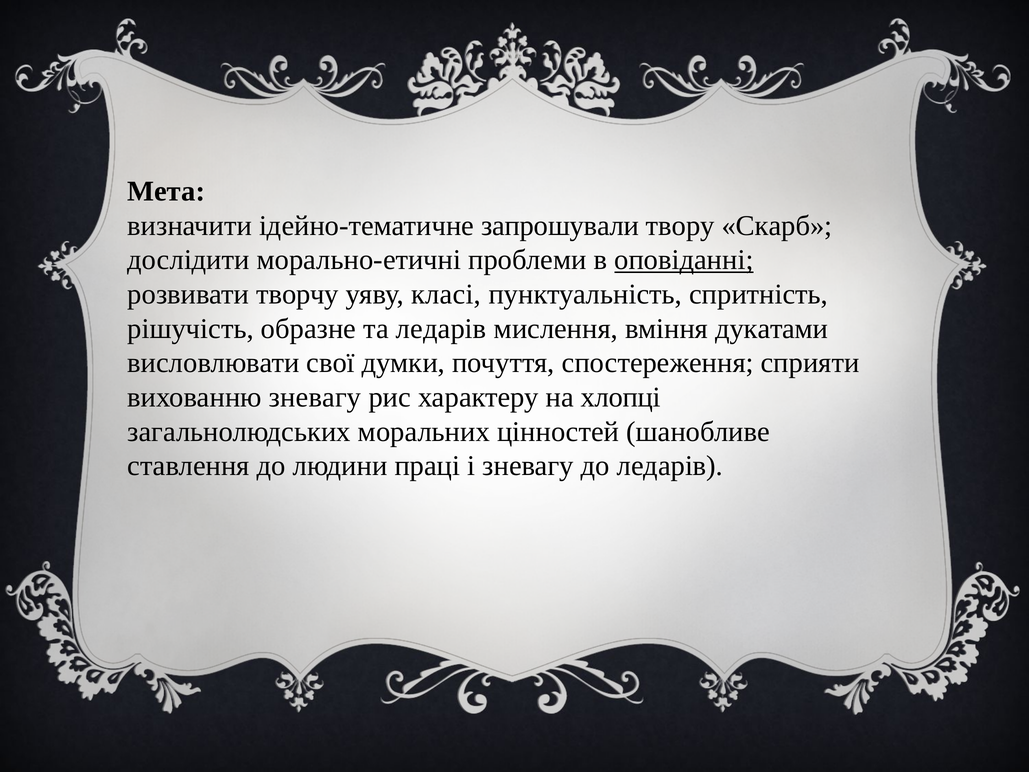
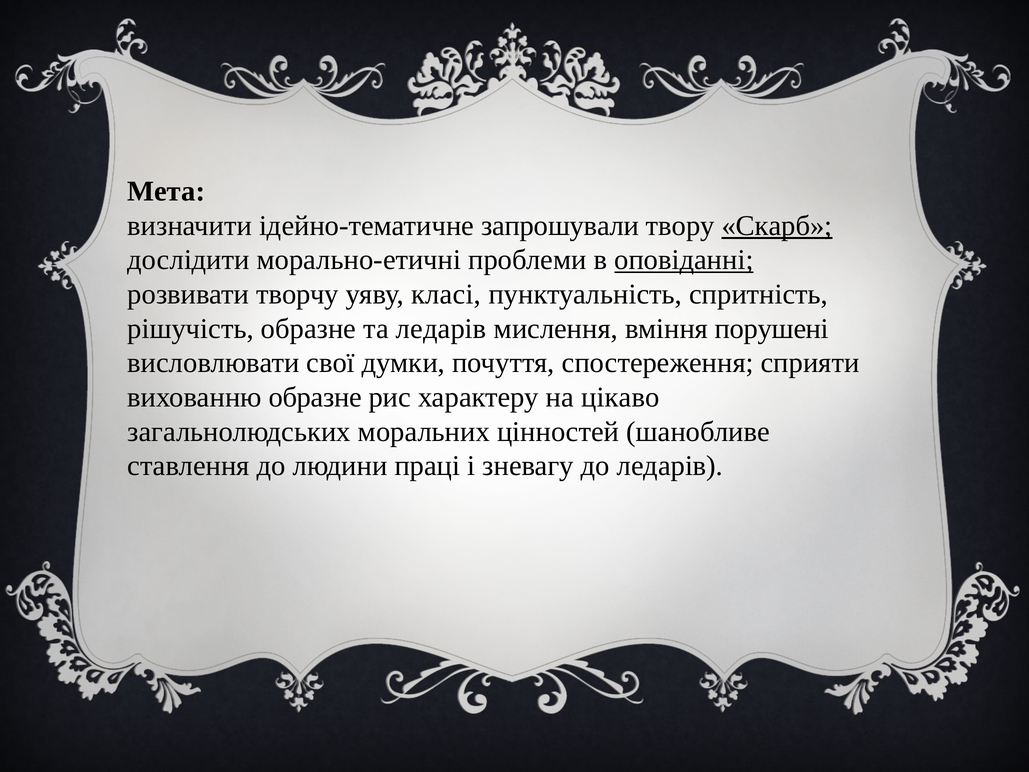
Скарб underline: none -> present
дукатами: дукатами -> порушені
вихованню зневагу: зневагу -> образне
хлопці: хлопці -> цікаво
